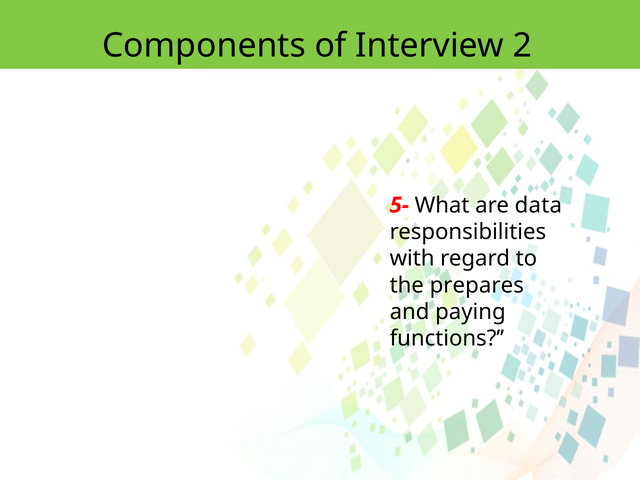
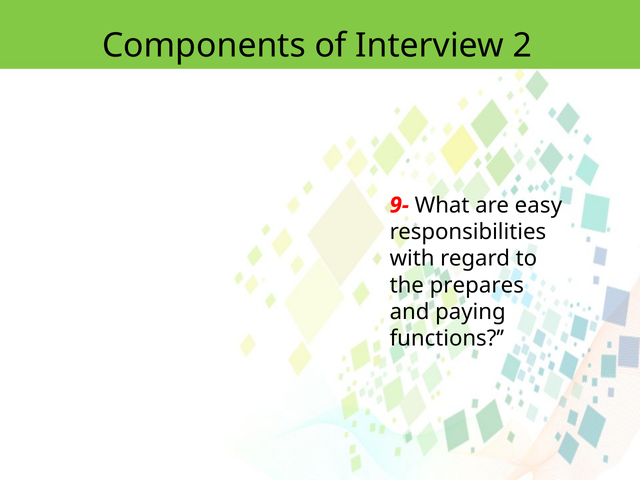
5-: 5- -> 9-
data: data -> easy
